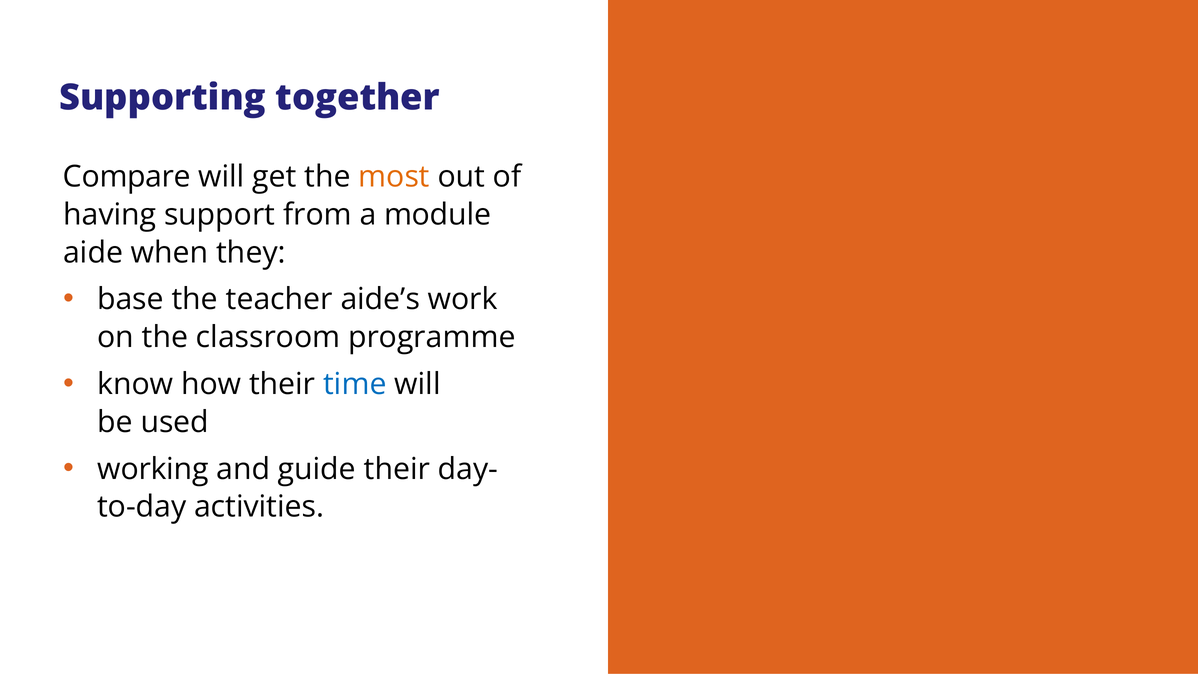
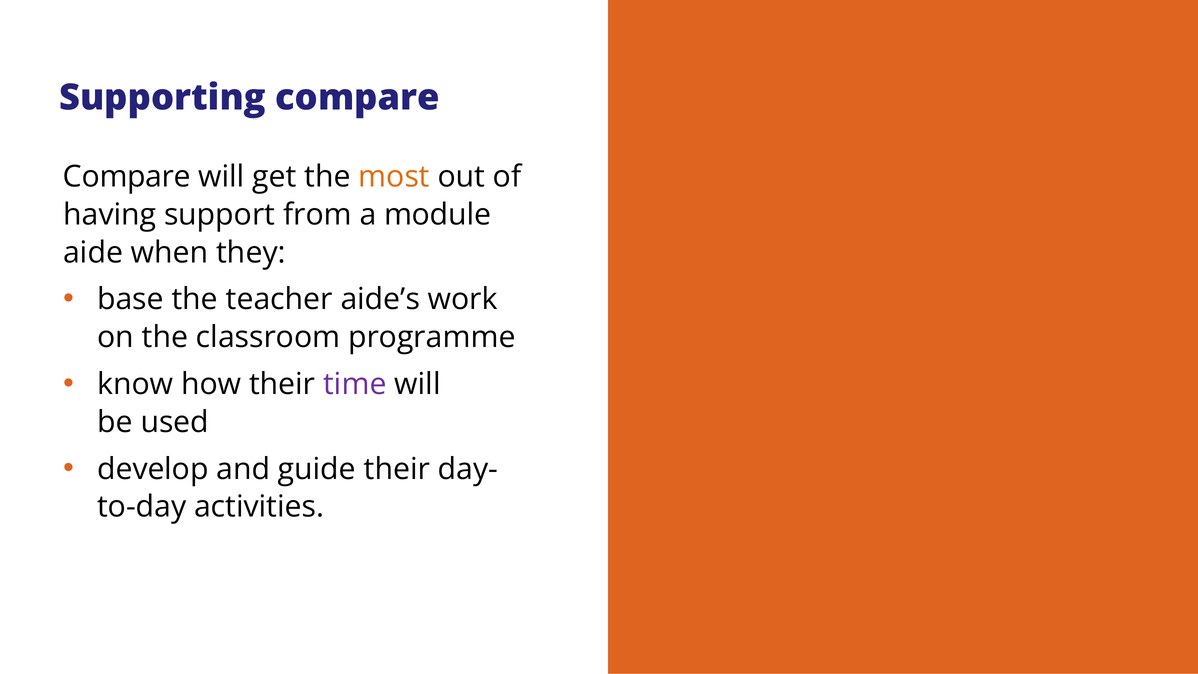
Supporting together: together -> compare
time colour: blue -> purple
working: working -> develop
